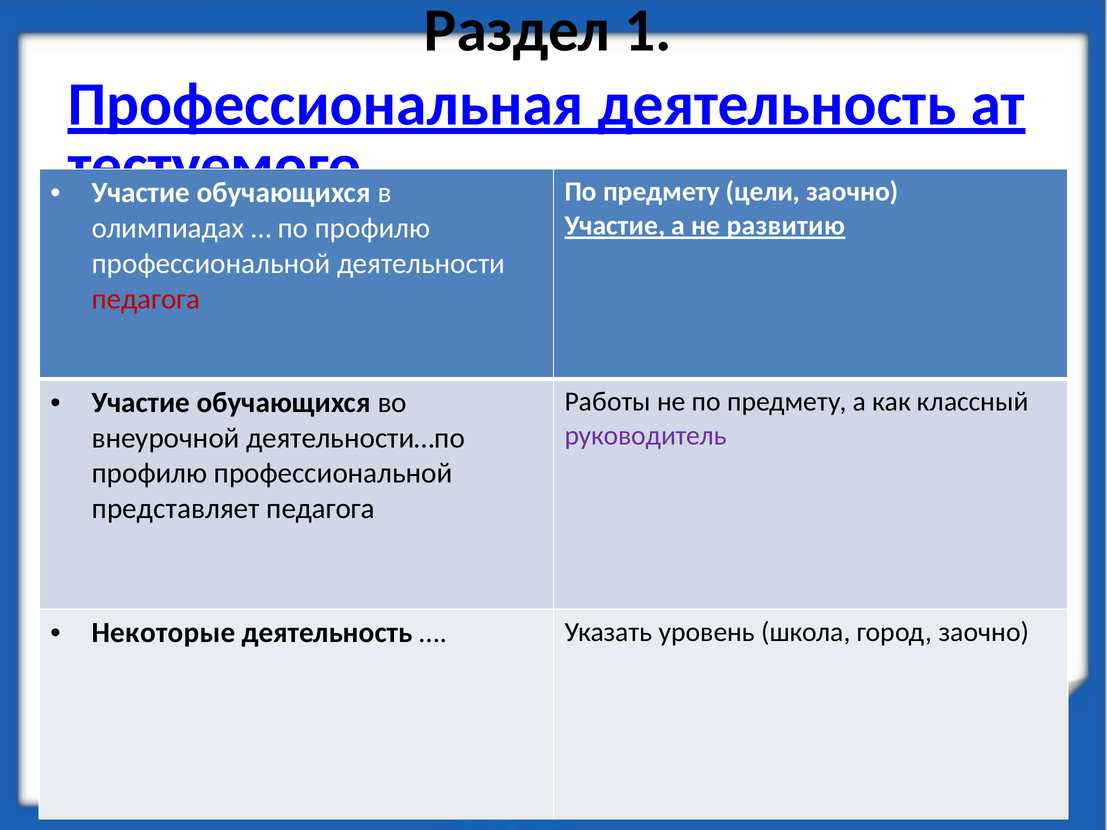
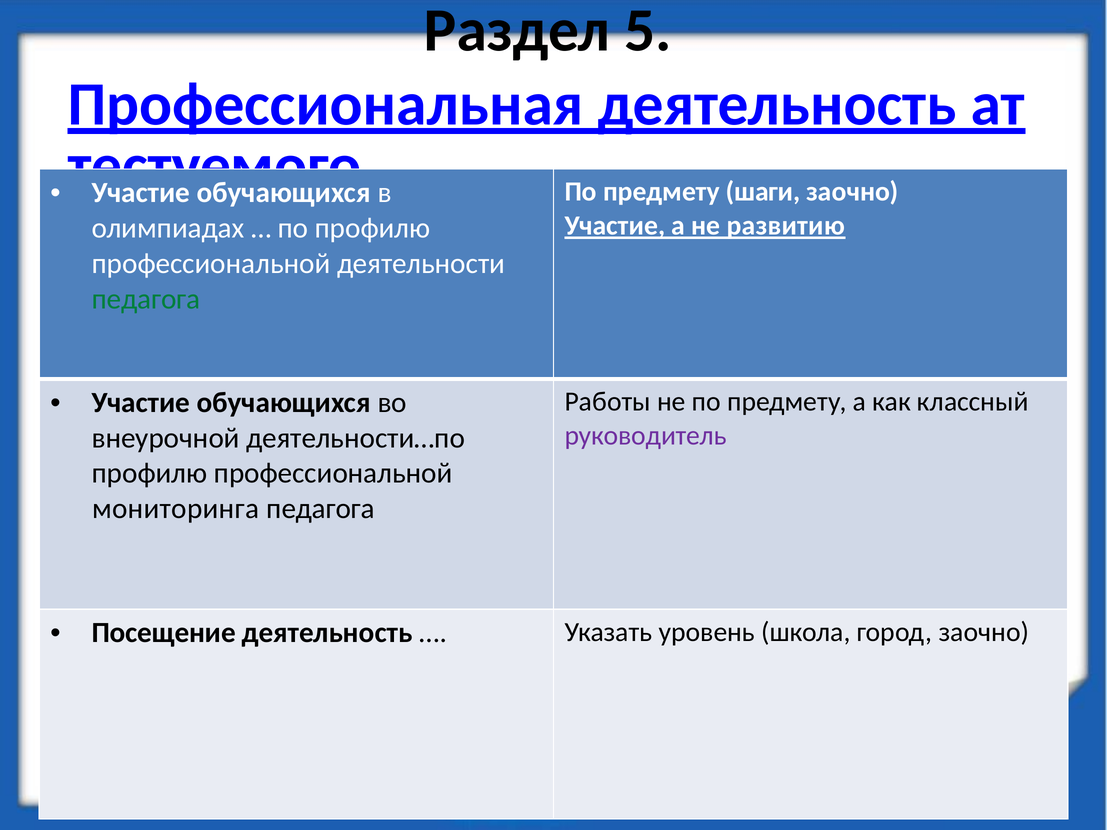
1: 1 -> 5
цели: цели -> шаги
педагога at (146, 299) colour: red -> green
представляет: представляет -> мониторинга
Некоторые: Некоторые -> Посещение
